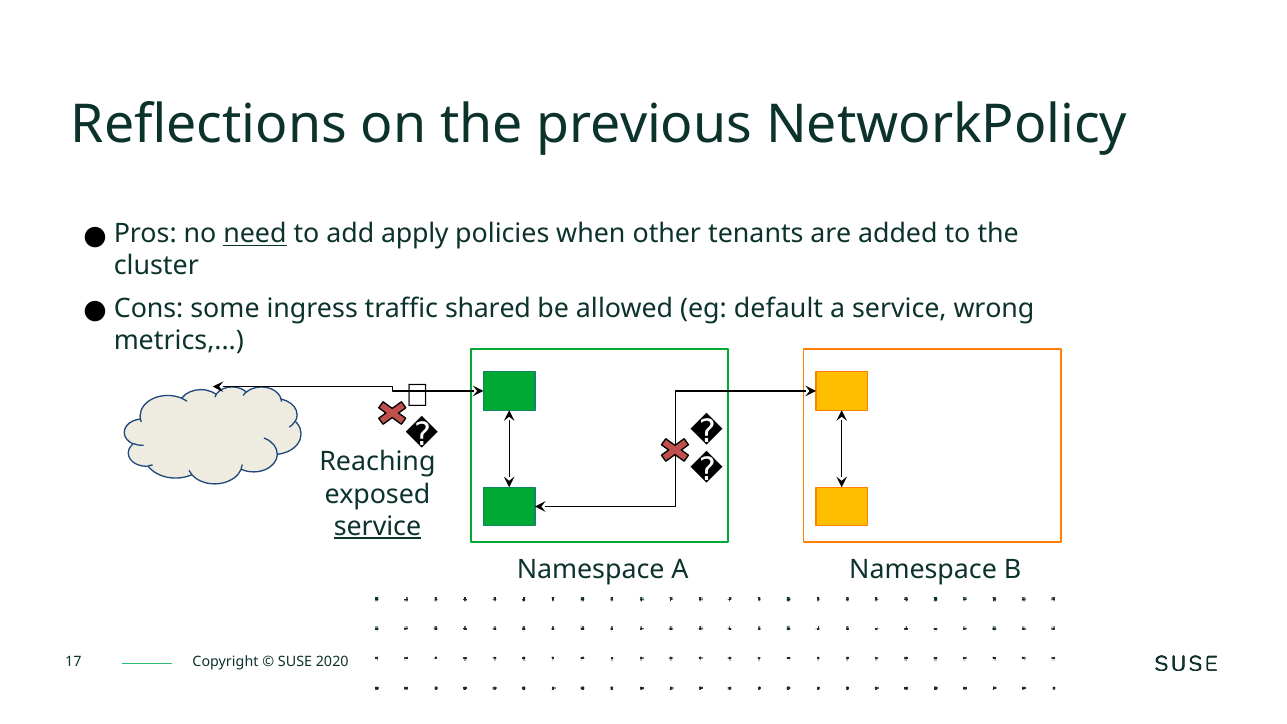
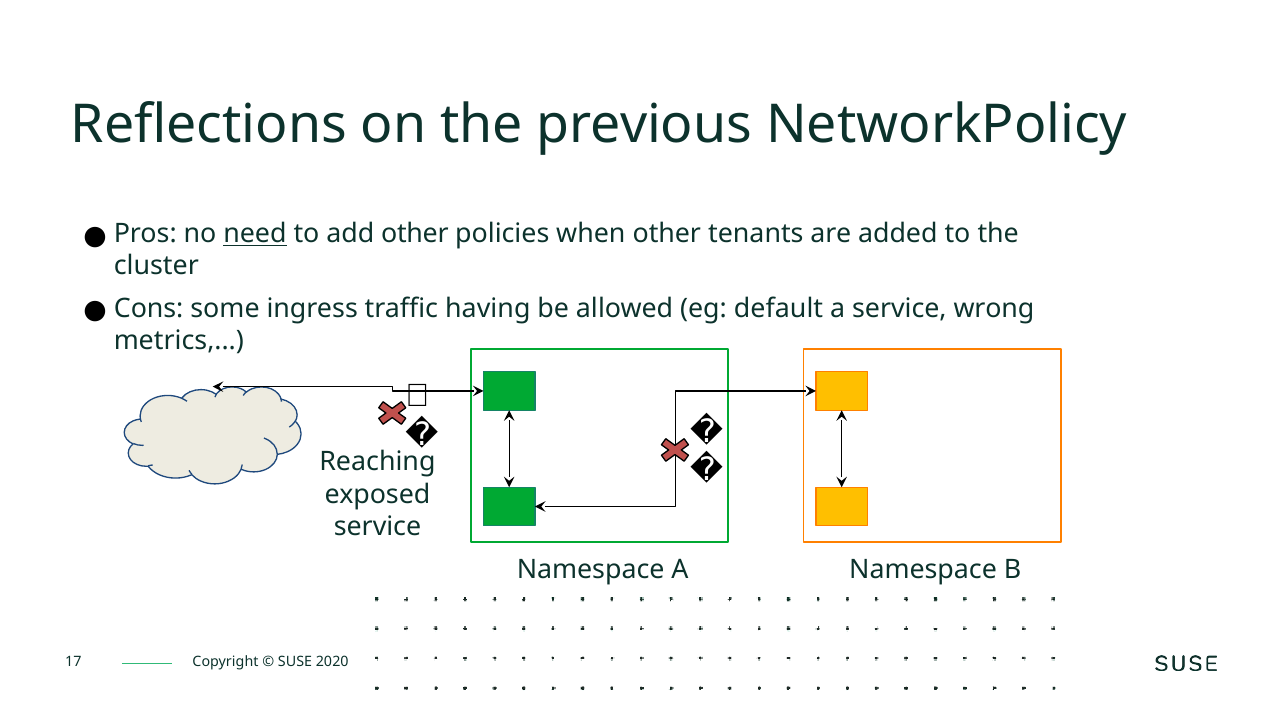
add apply: apply -> other
shared: shared -> having
service at (377, 527) underline: present -> none
